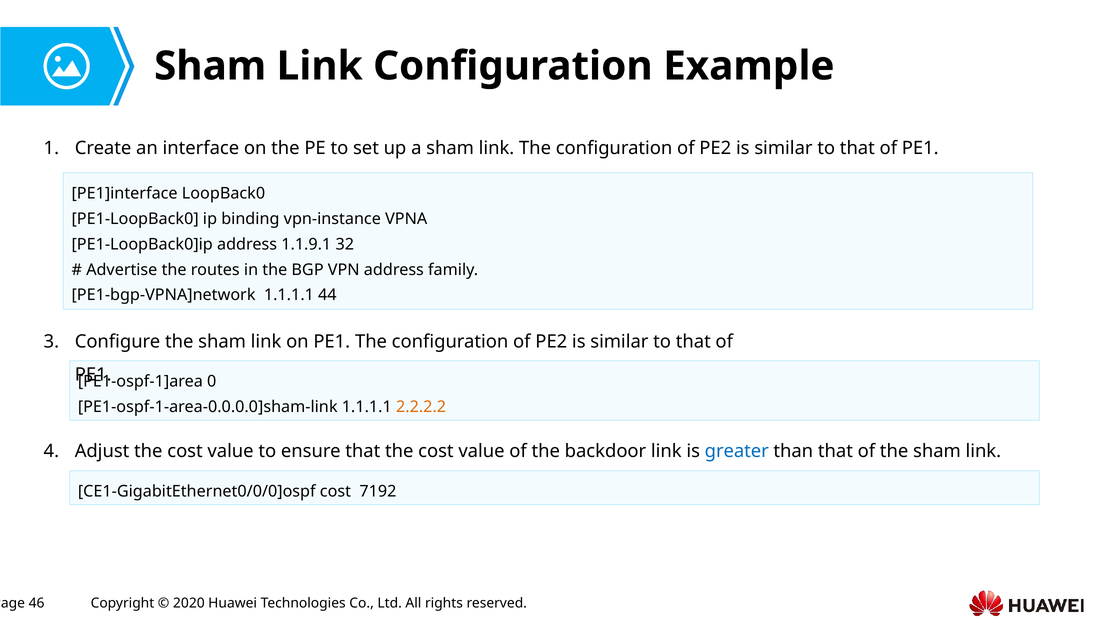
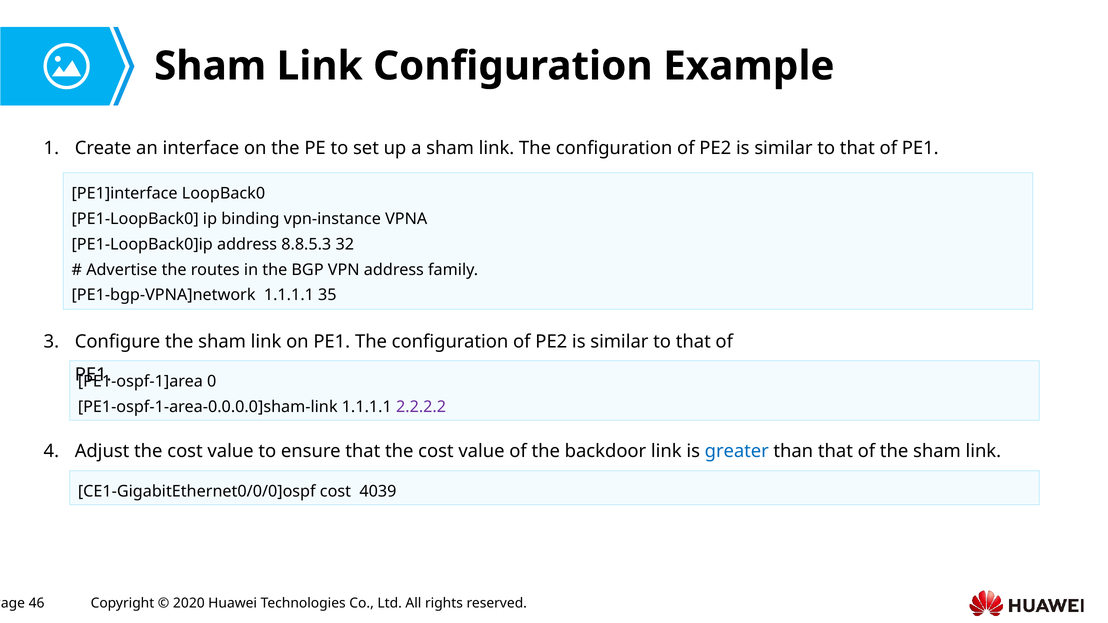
1.1.9.1: 1.1.9.1 -> 8.8.5.3
44: 44 -> 35
2.2.2.2 colour: orange -> purple
7192: 7192 -> 4039
